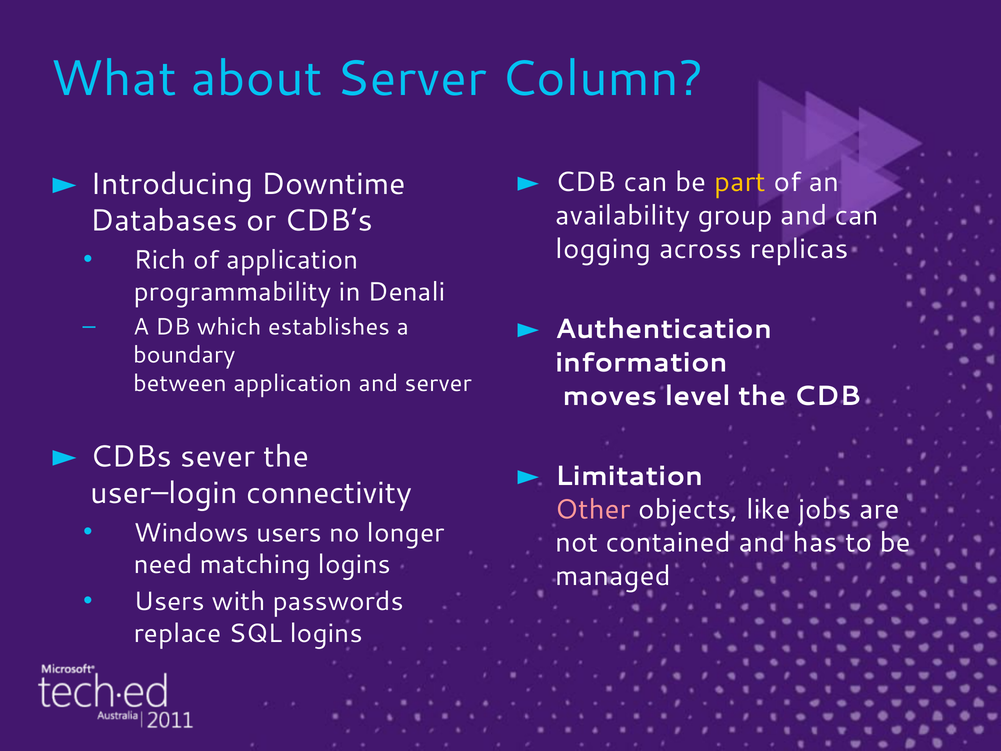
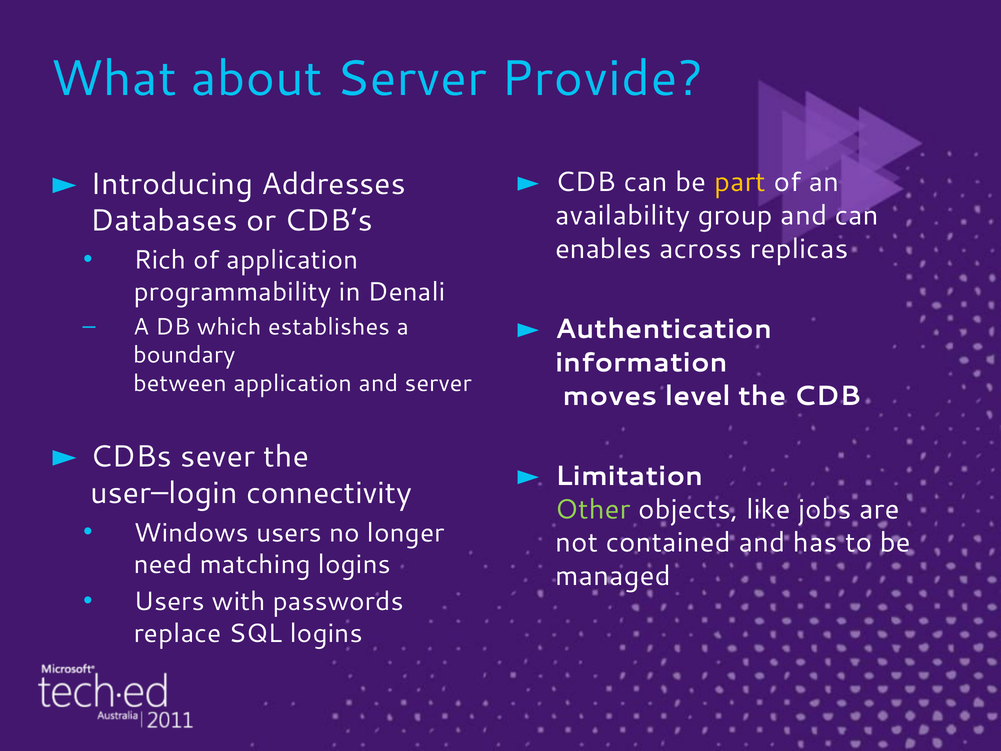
Column: Column -> Provide
Downtime: Downtime -> Addresses
logging: logging -> enables
Other colour: pink -> light green
